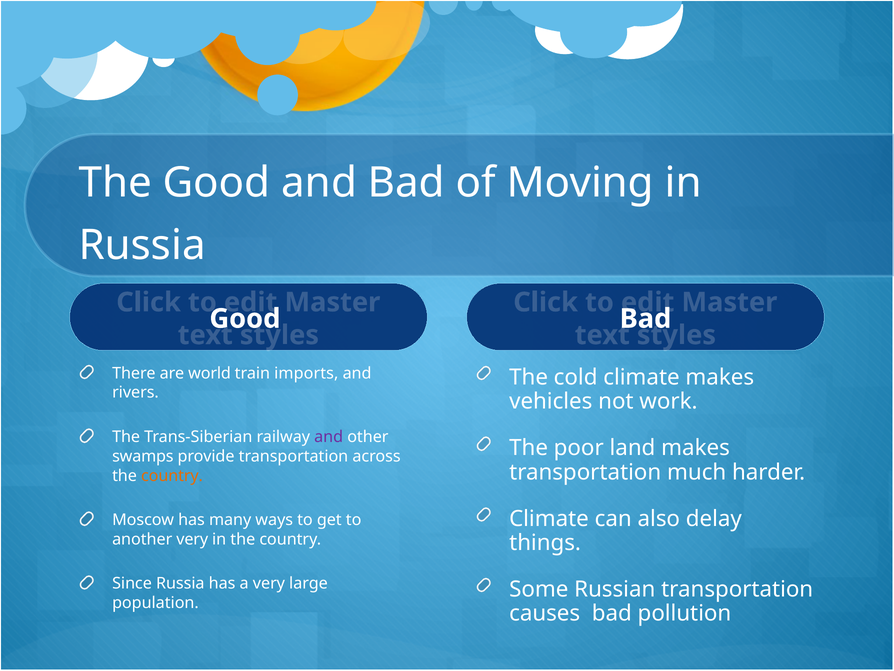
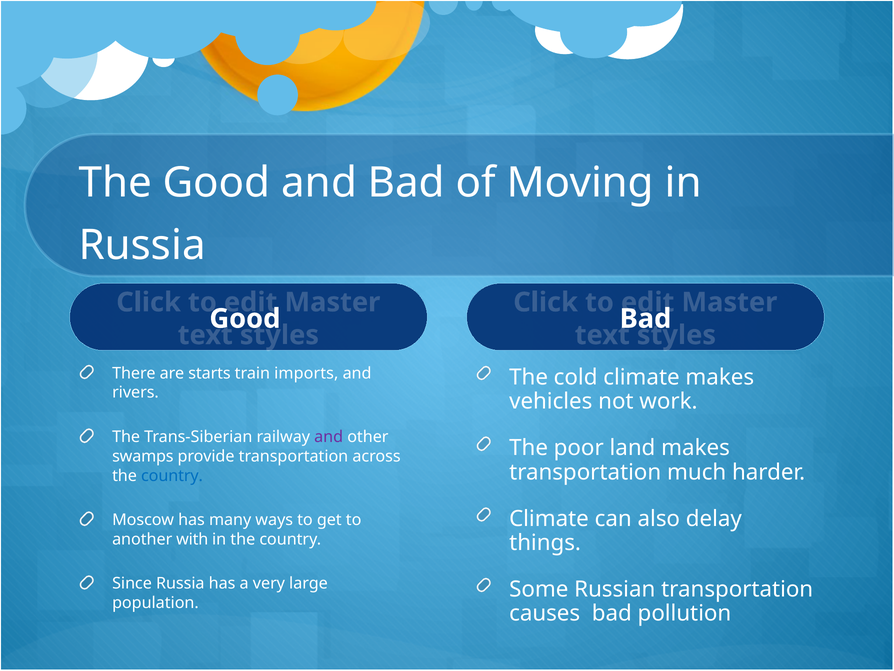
world: world -> starts
country at (172, 475) colour: orange -> blue
another very: very -> with
